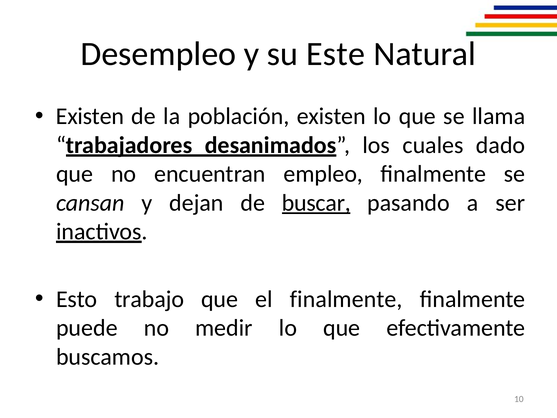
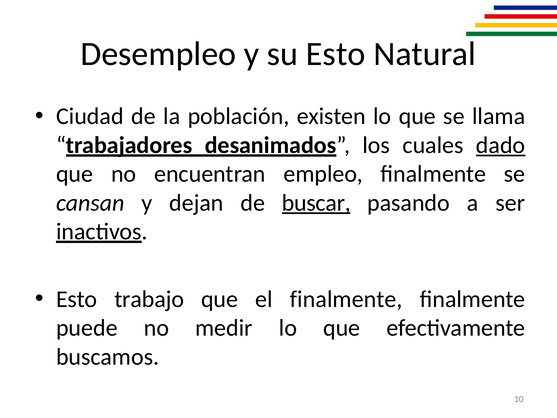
su Este: Este -> Esto
Existen at (90, 116): Existen -> Ciudad
dado underline: none -> present
